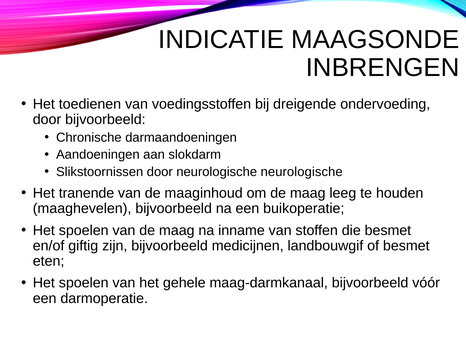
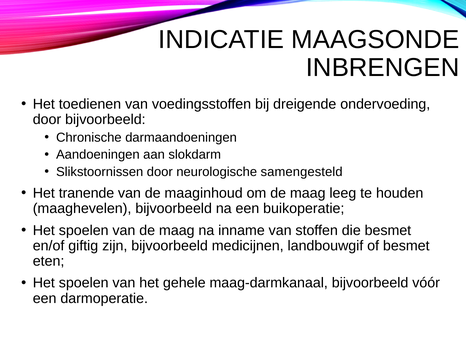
neurologische neurologische: neurologische -> samengesteld
